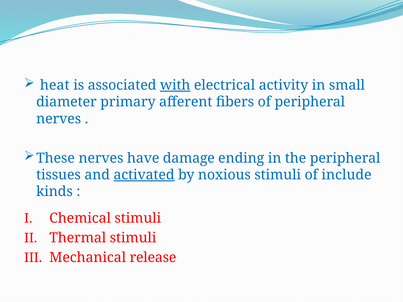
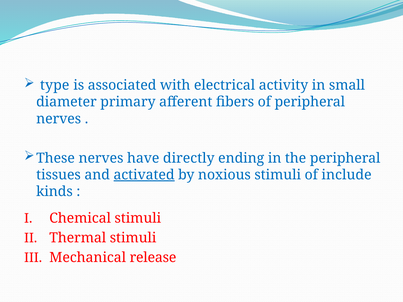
heat: heat -> type
with underline: present -> none
damage: damage -> directly
